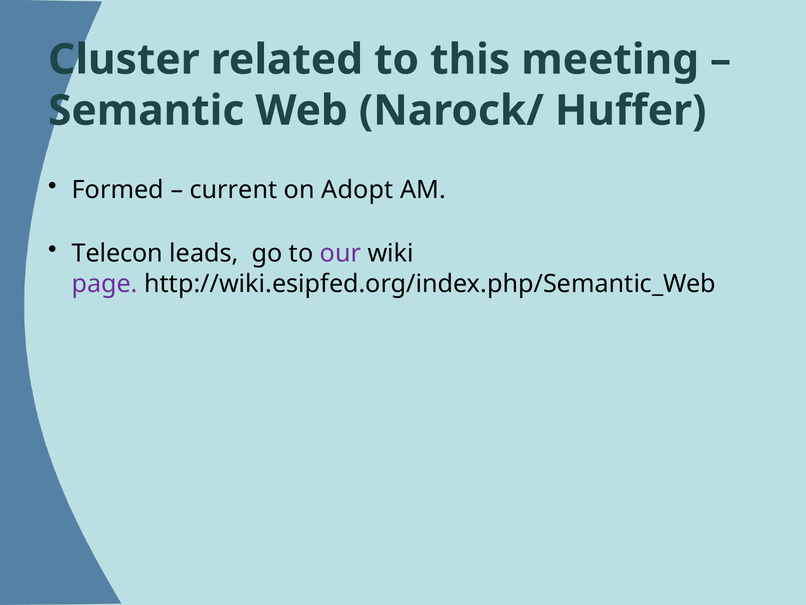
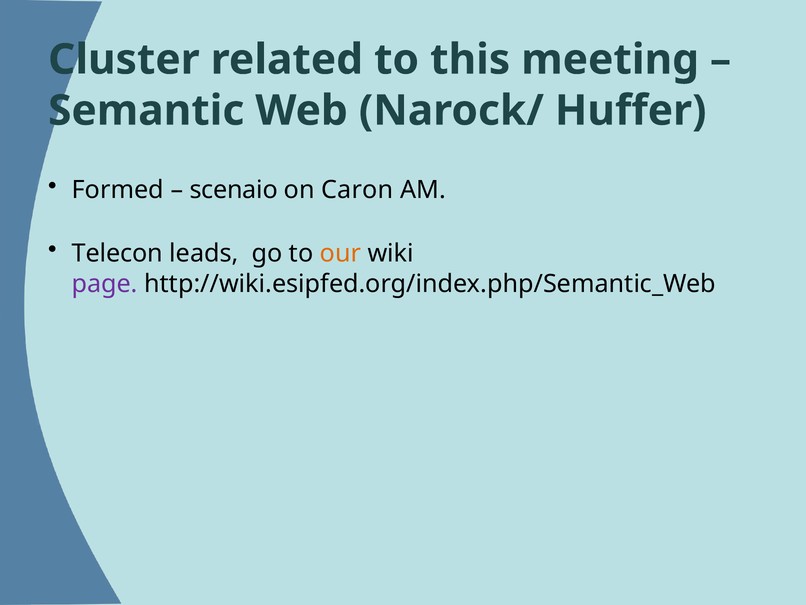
current: current -> scenaio
Adopt: Adopt -> Caron
our colour: purple -> orange
